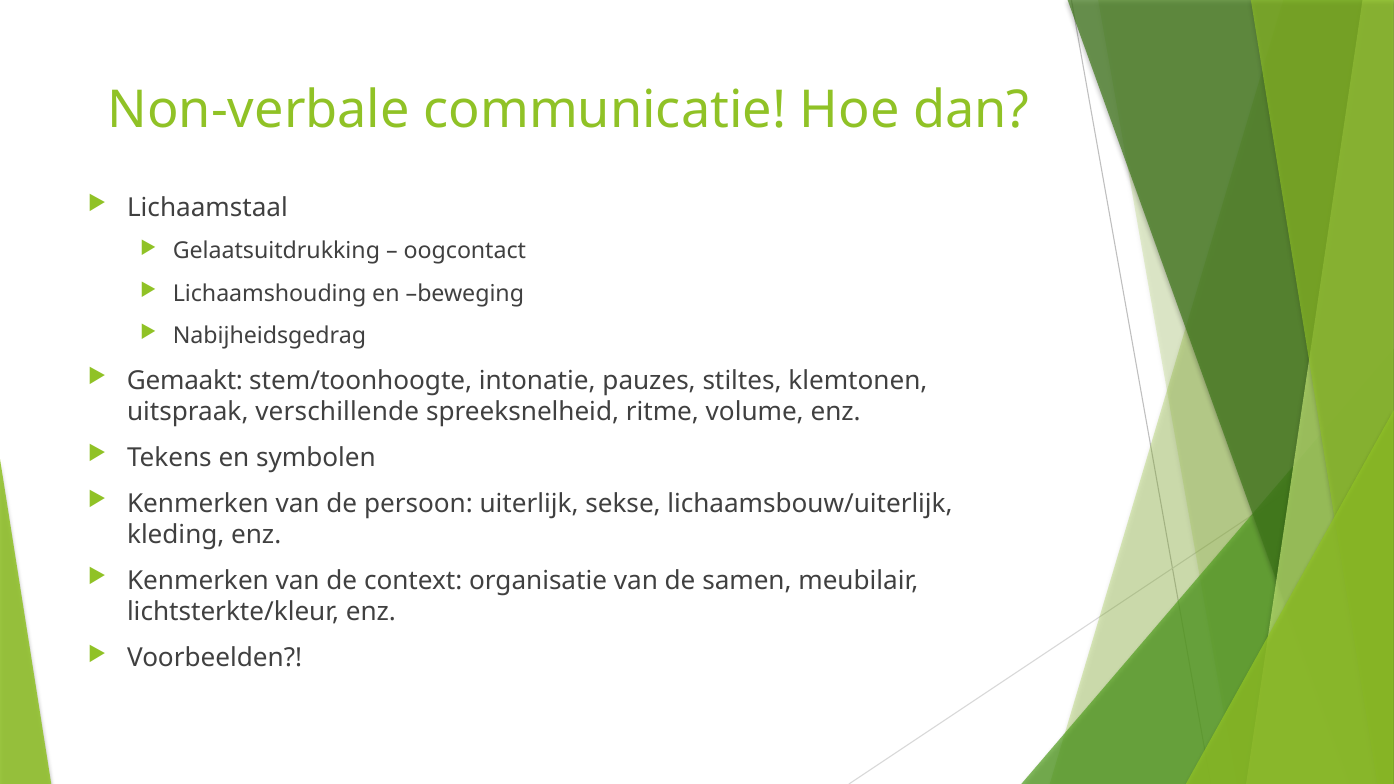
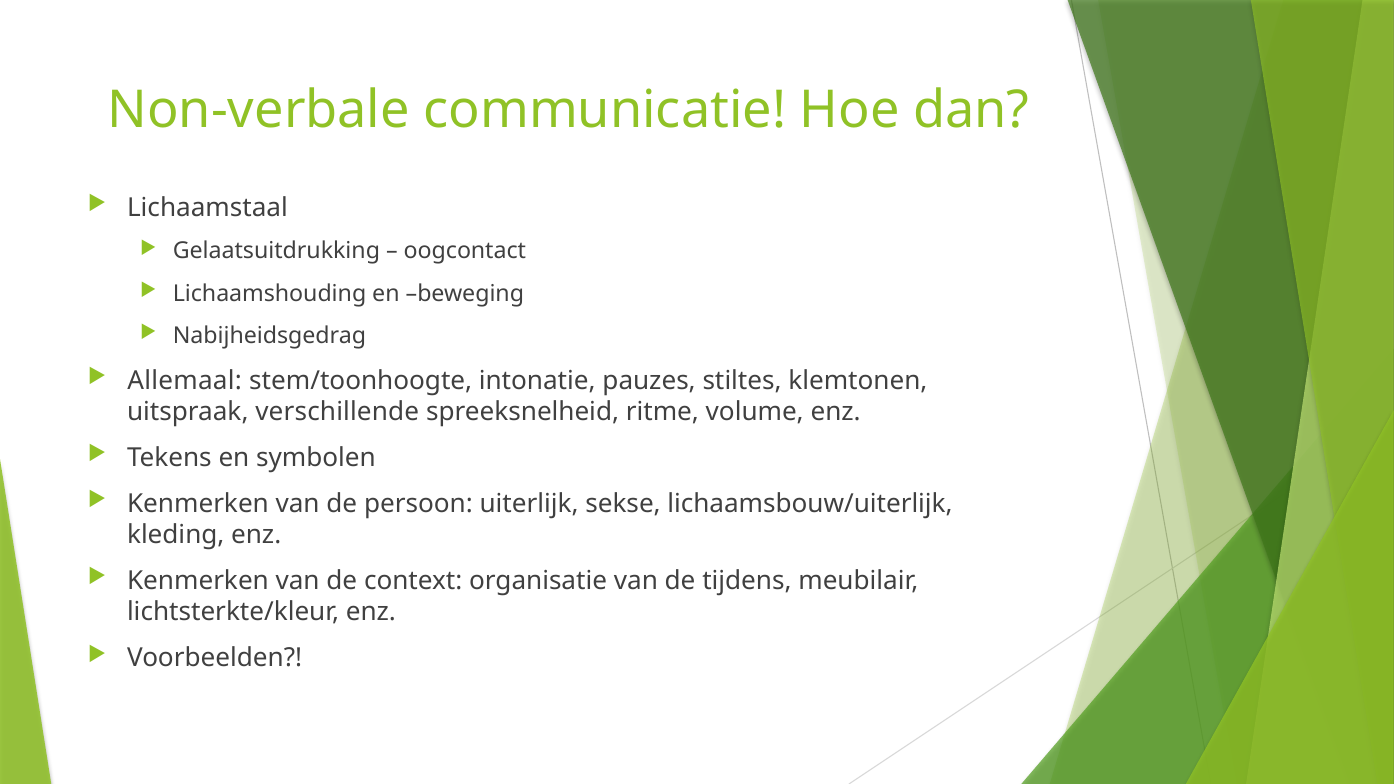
Gemaakt: Gemaakt -> Allemaal
samen: samen -> tijdens
